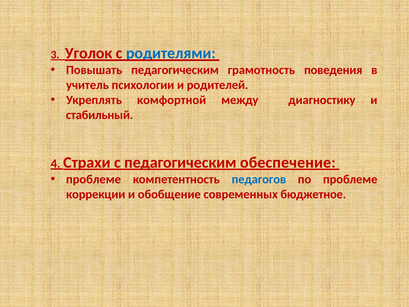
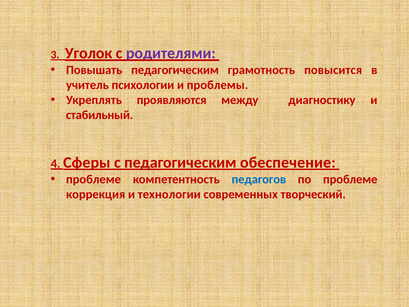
родителями colour: blue -> purple
поведения: поведения -> повысится
родителей: родителей -> проблемы
комфортной: комфортной -> проявляются
Страхи: Страхи -> Сферы
коррекции: коррекции -> коррекция
обобщение: обобщение -> технологии
бюджетное: бюджетное -> творческий
